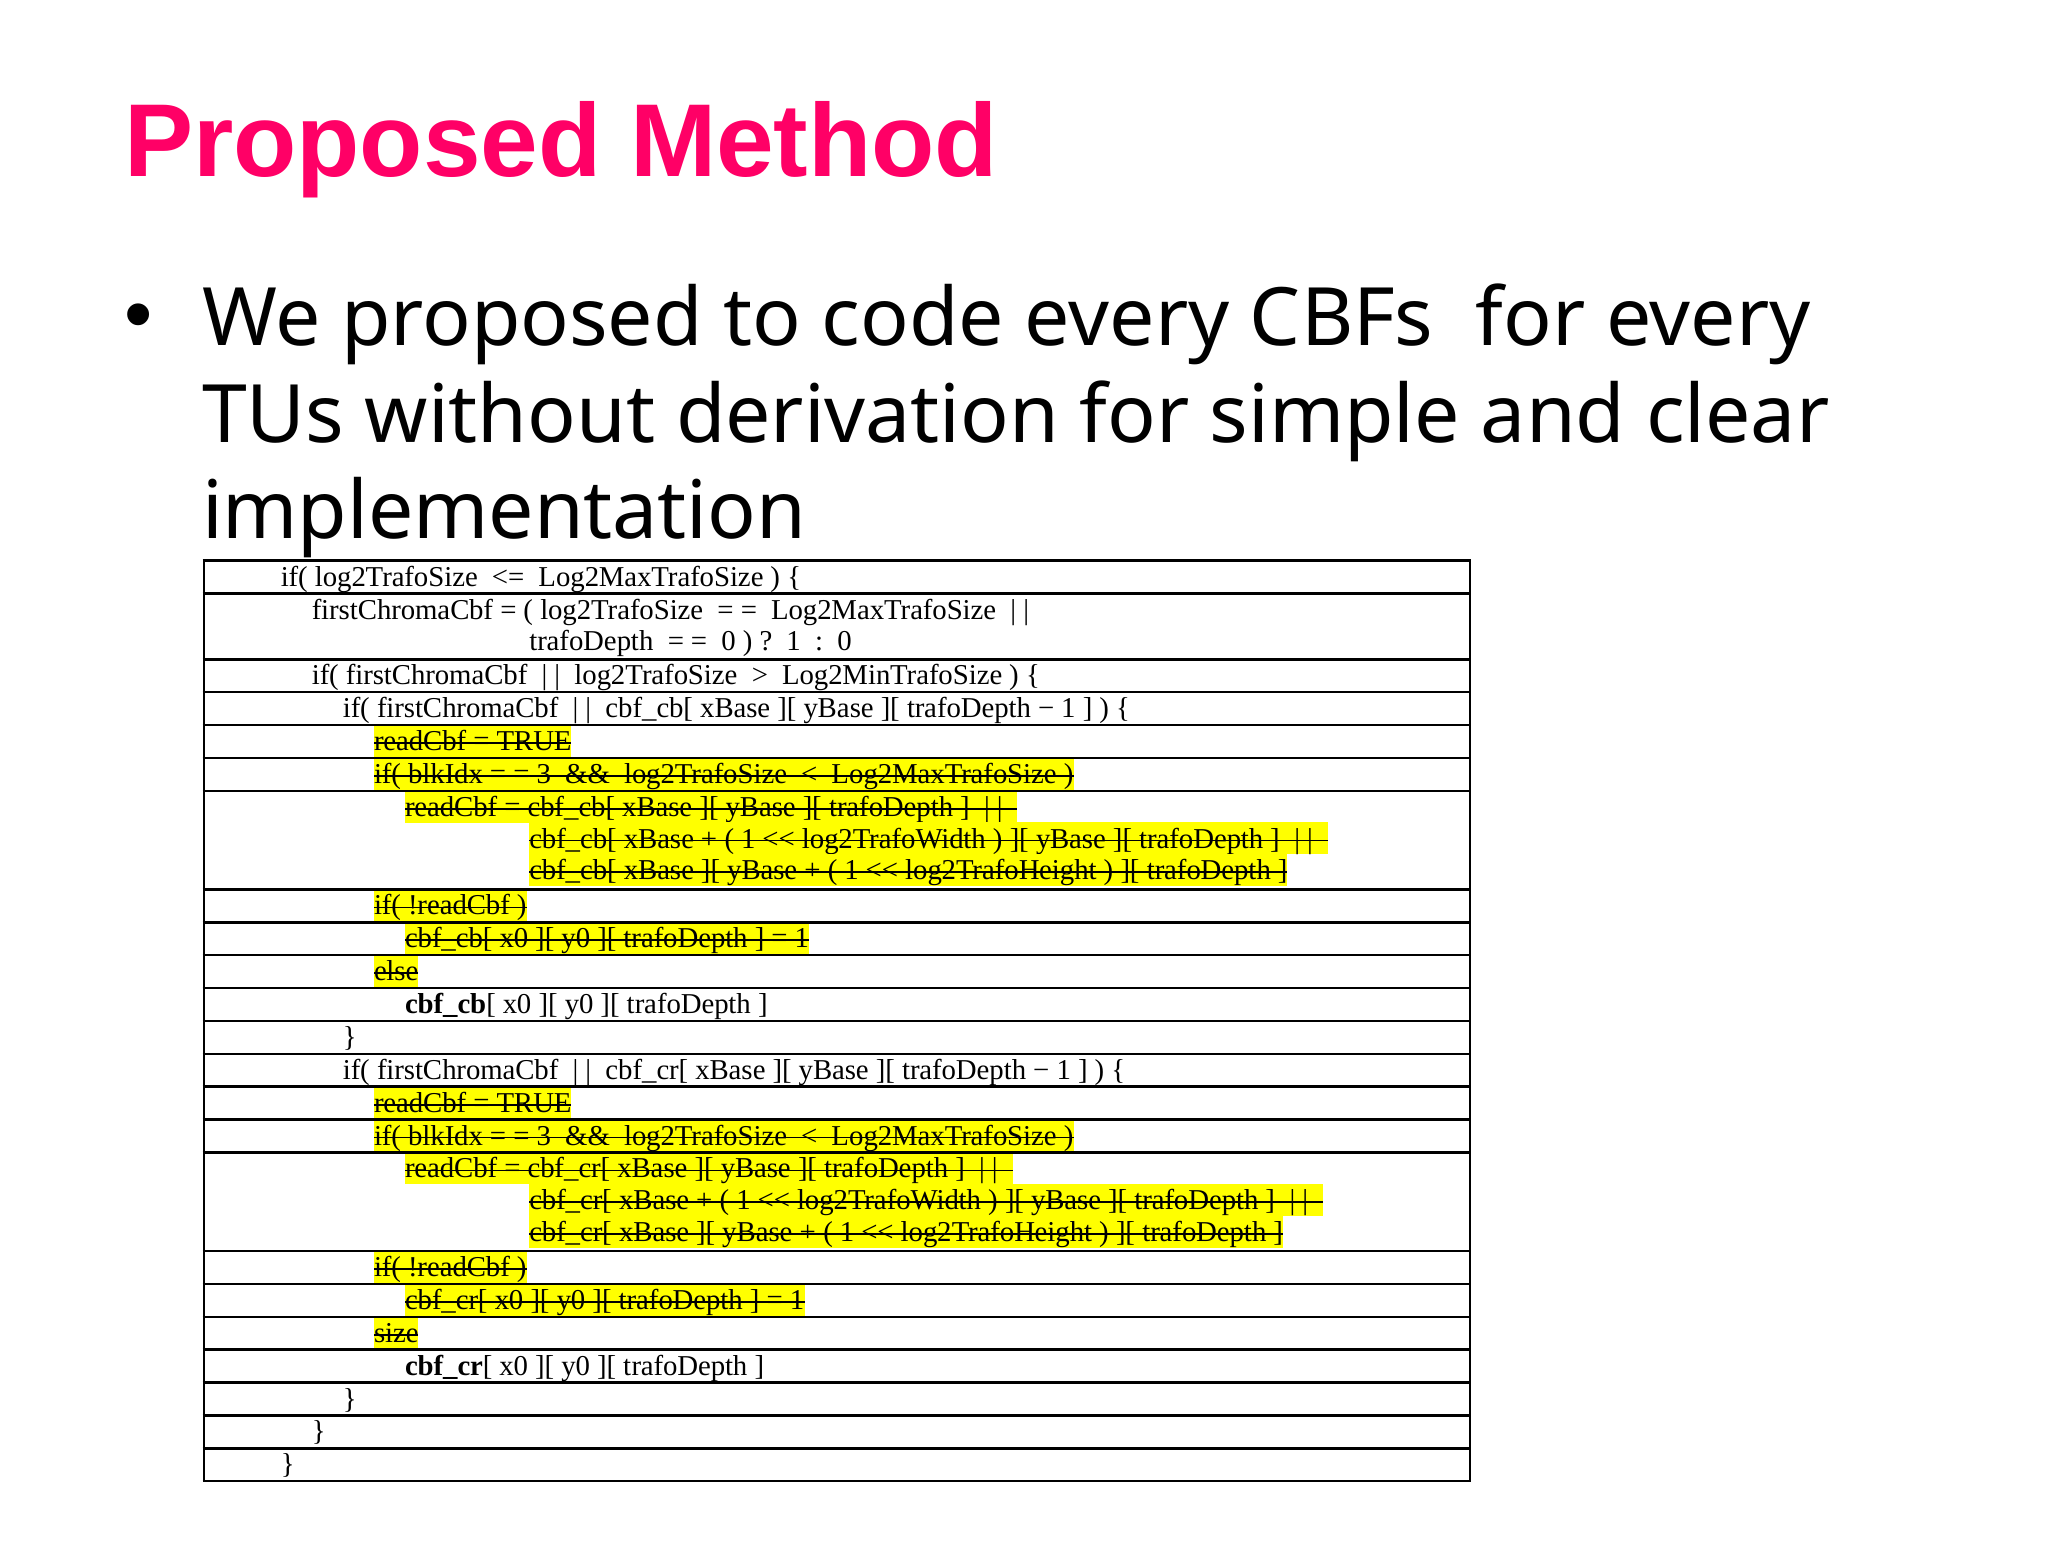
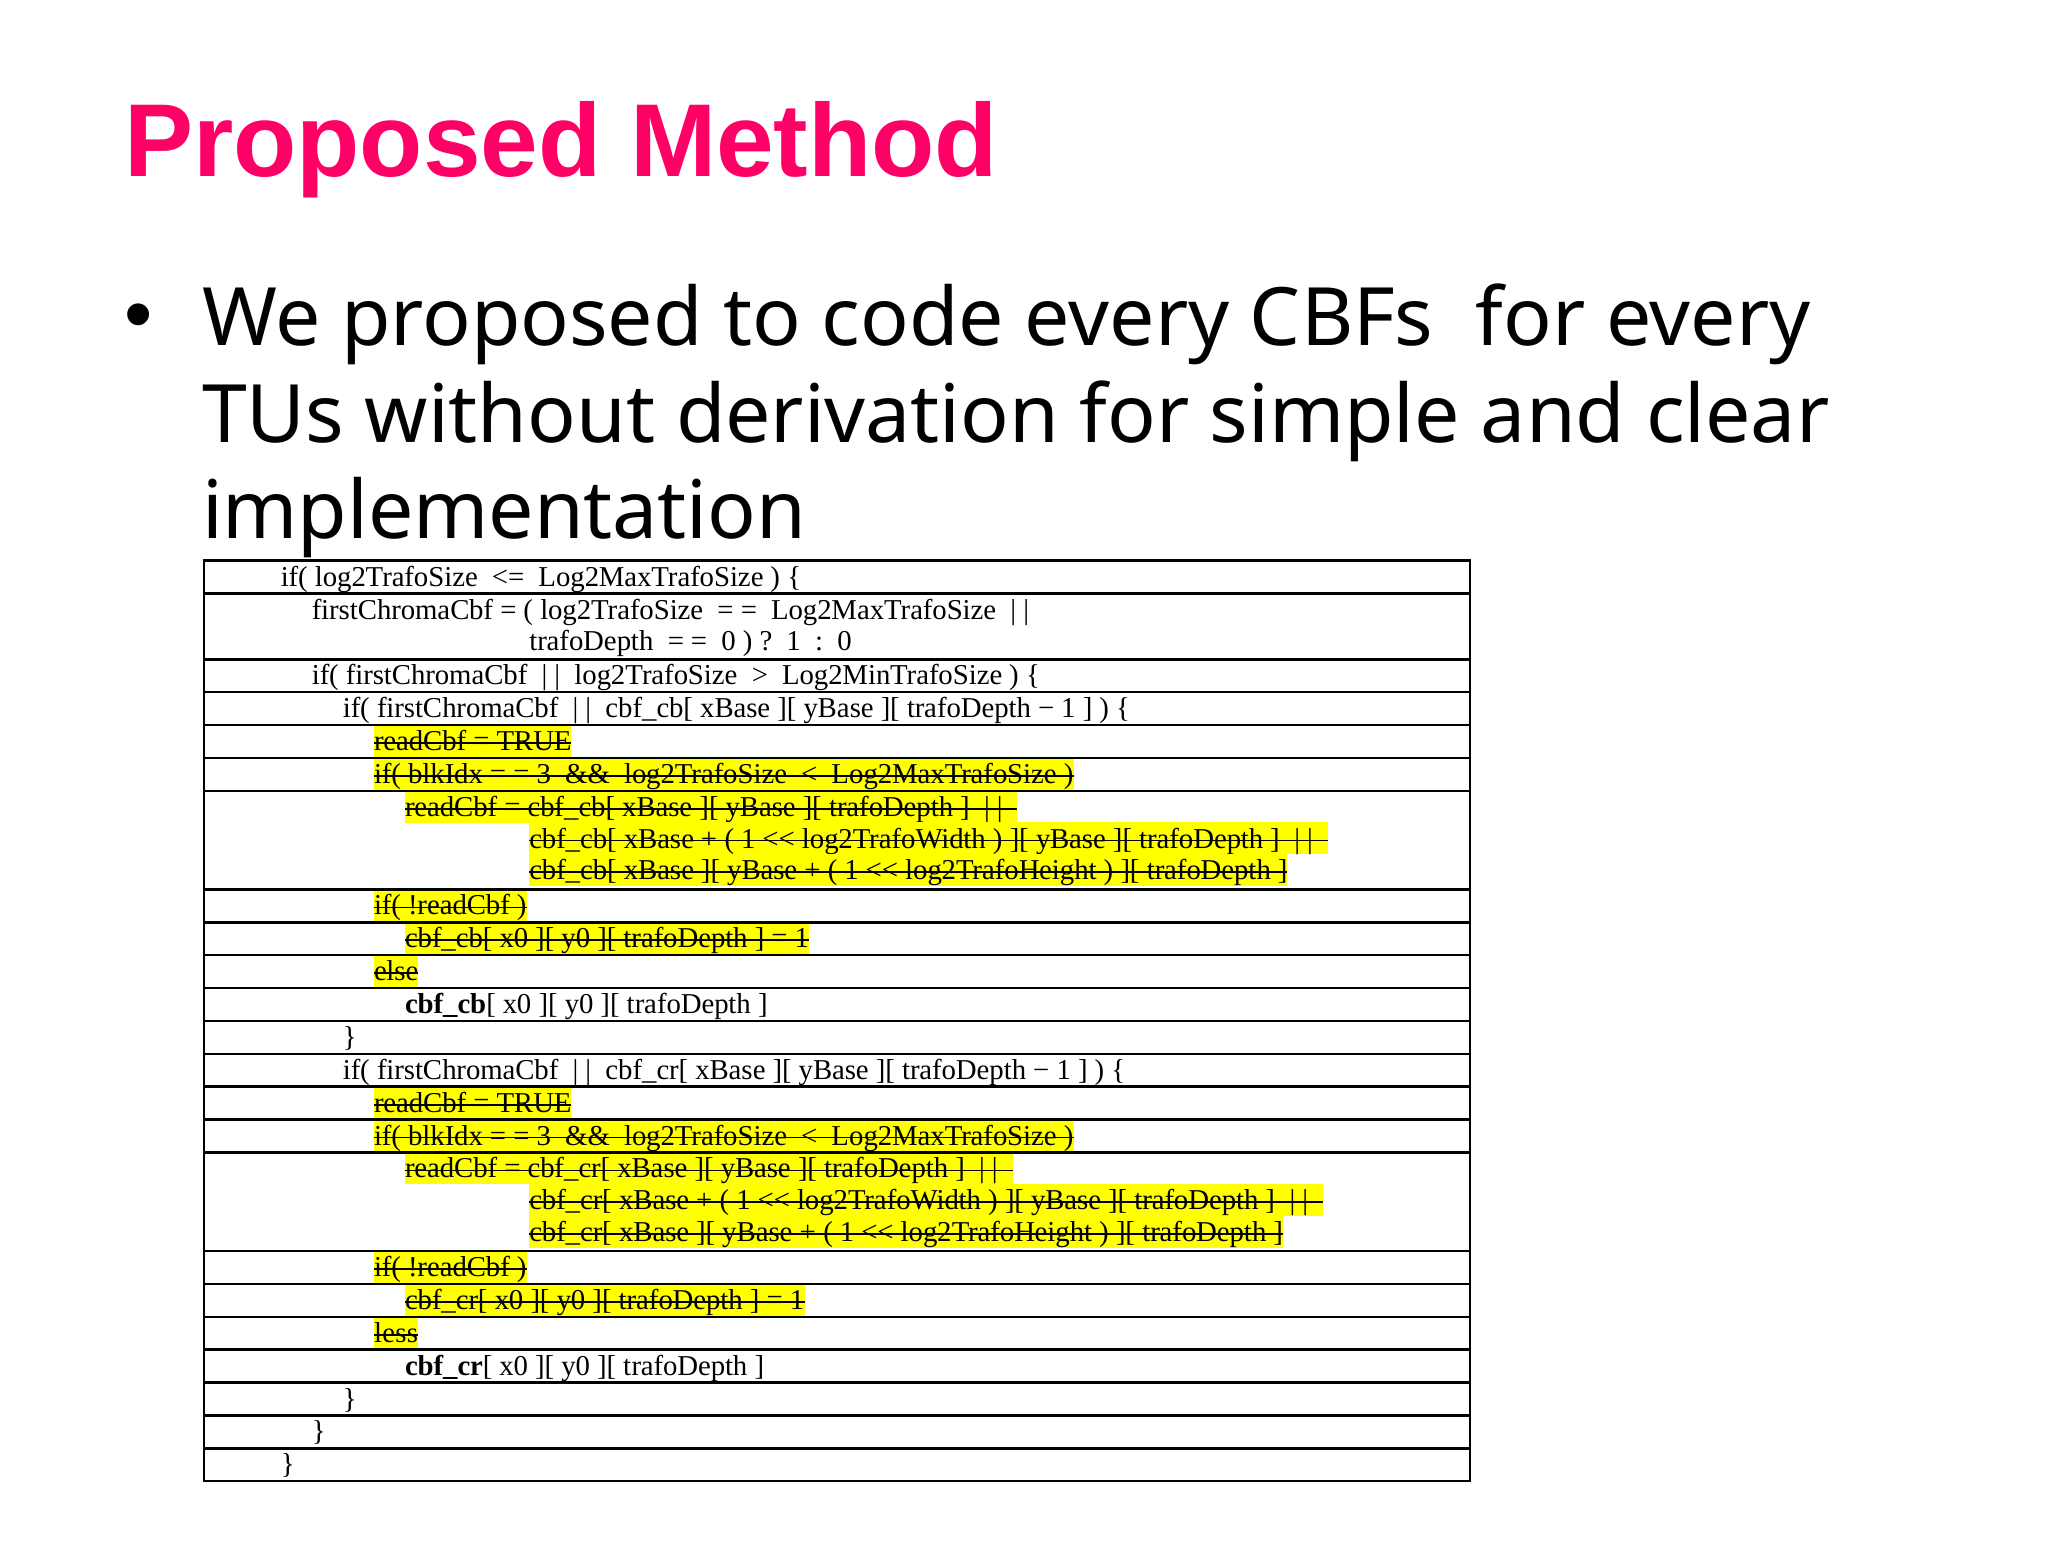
size: size -> less
